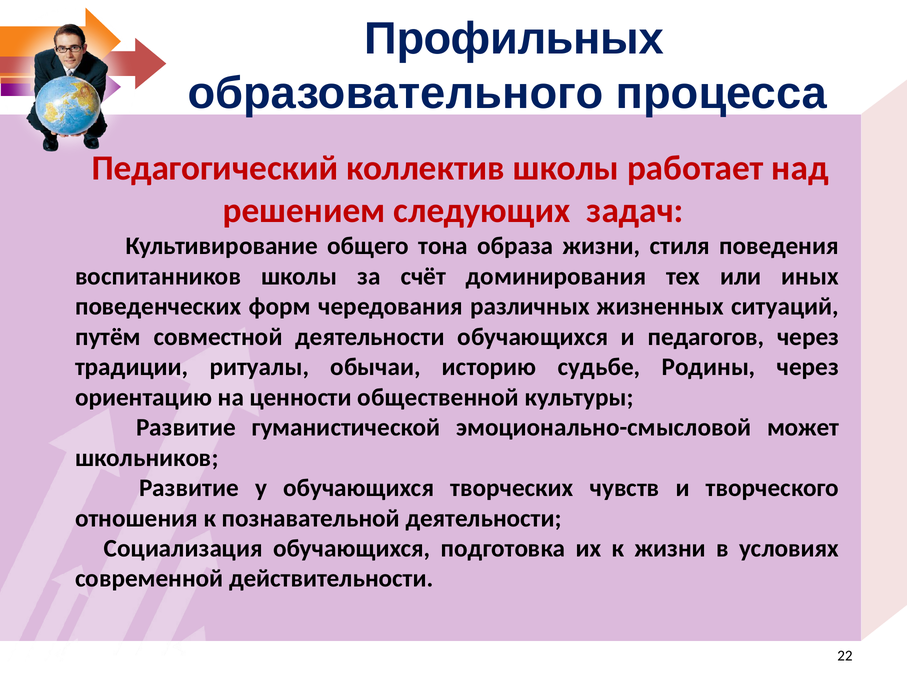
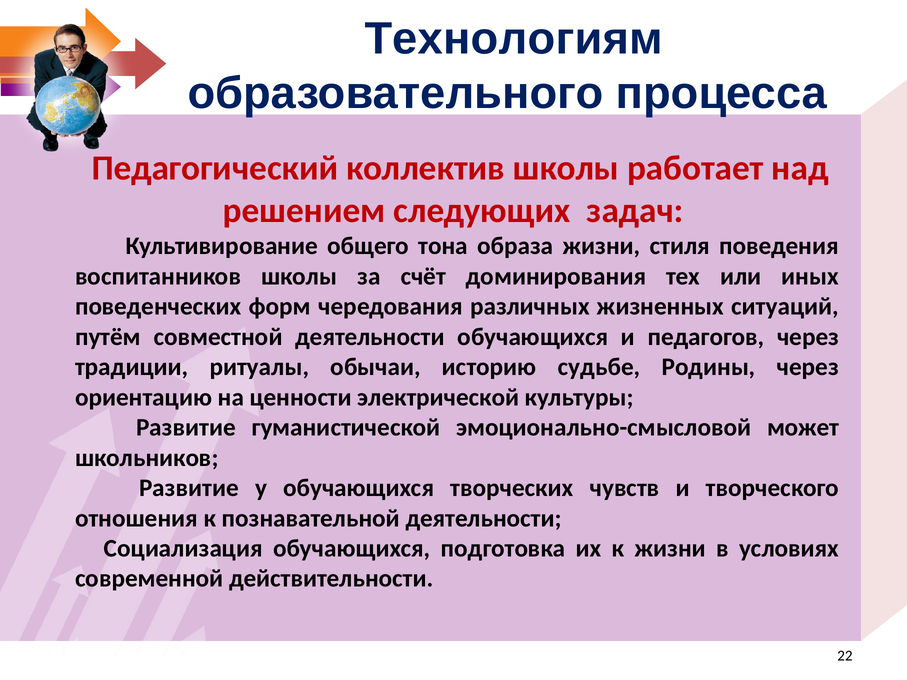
Профильных: Профильных -> Технологиям
общественной: общественной -> электрической
